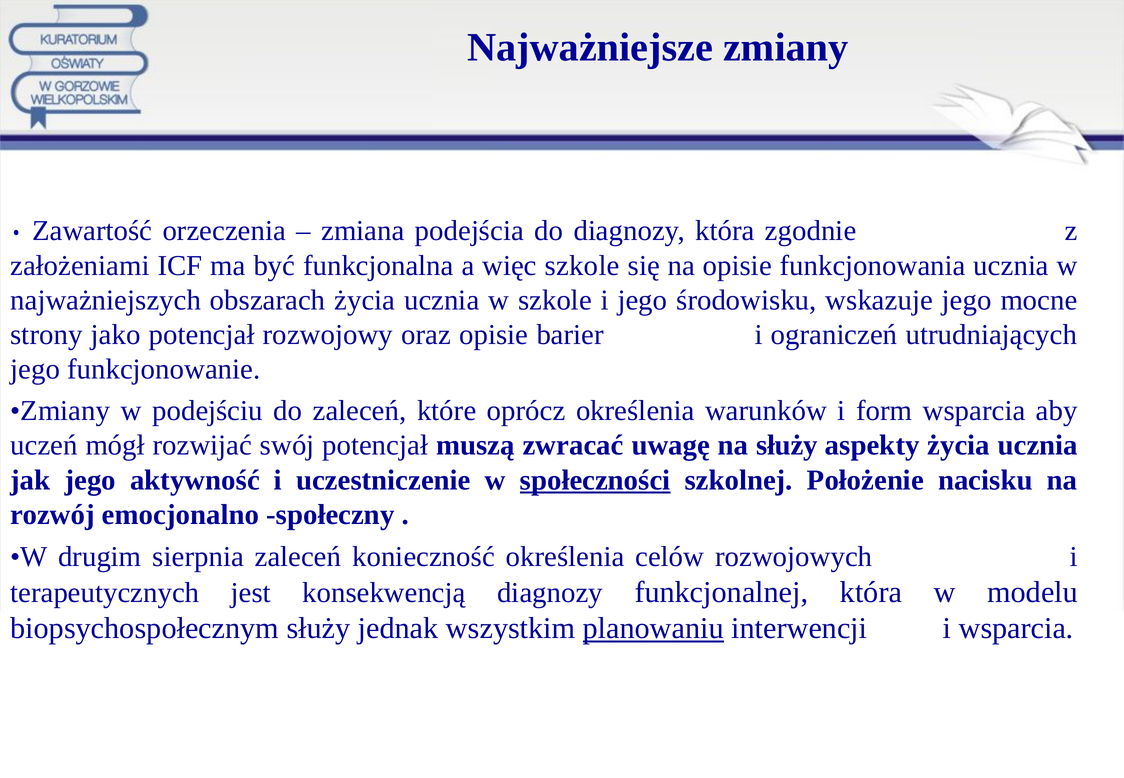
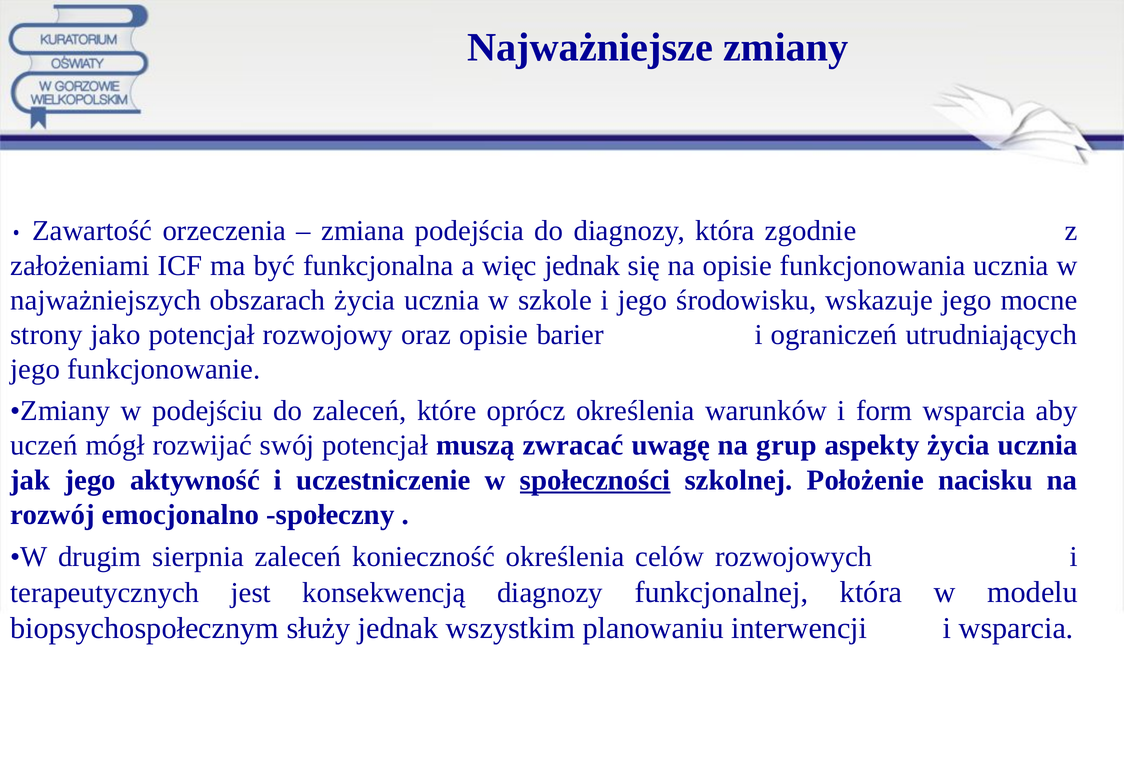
więc szkole: szkole -> jednak
na służy: służy -> grup
planowaniu underline: present -> none
